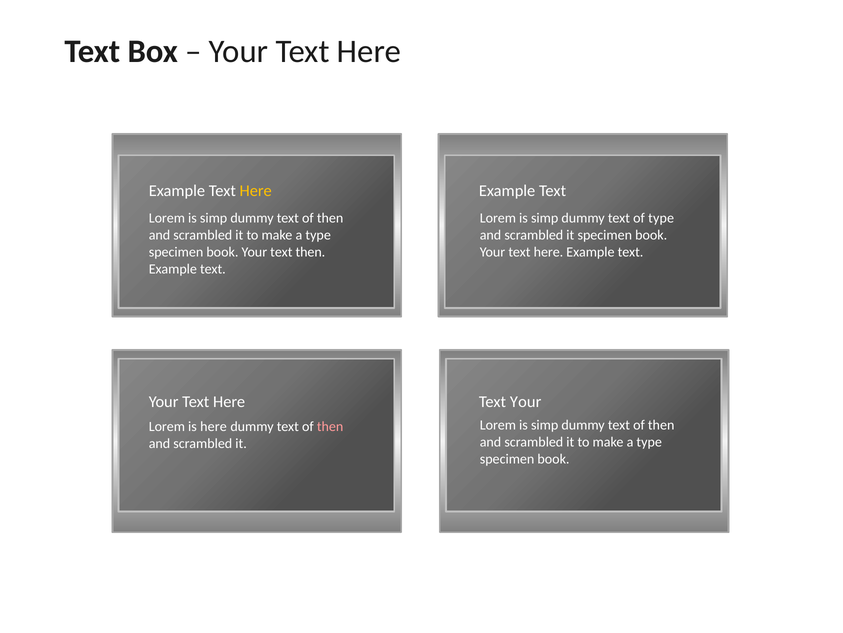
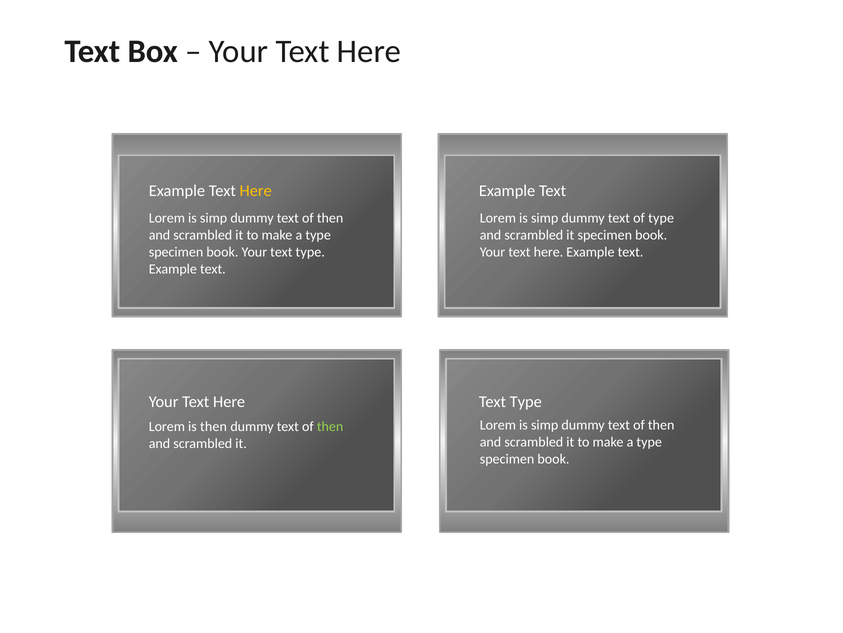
Your text then: then -> type
Here Text Your: Your -> Type
is here: here -> then
then at (330, 426) colour: pink -> light green
